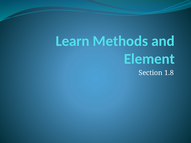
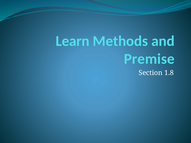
Element: Element -> Premise
